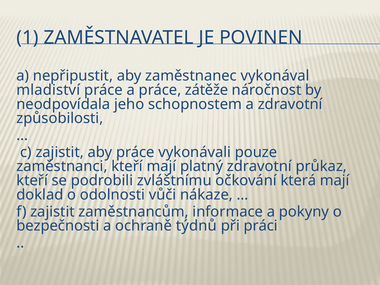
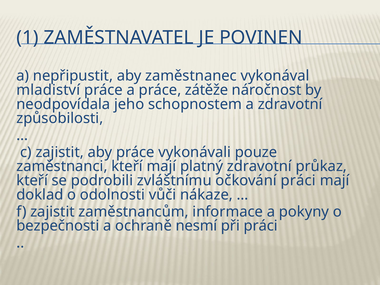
očkování která: která -> práci
týdnů: týdnů -> nesmí
